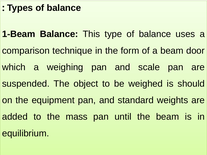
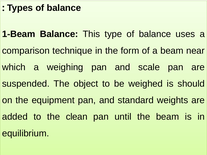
door: door -> near
mass: mass -> clean
